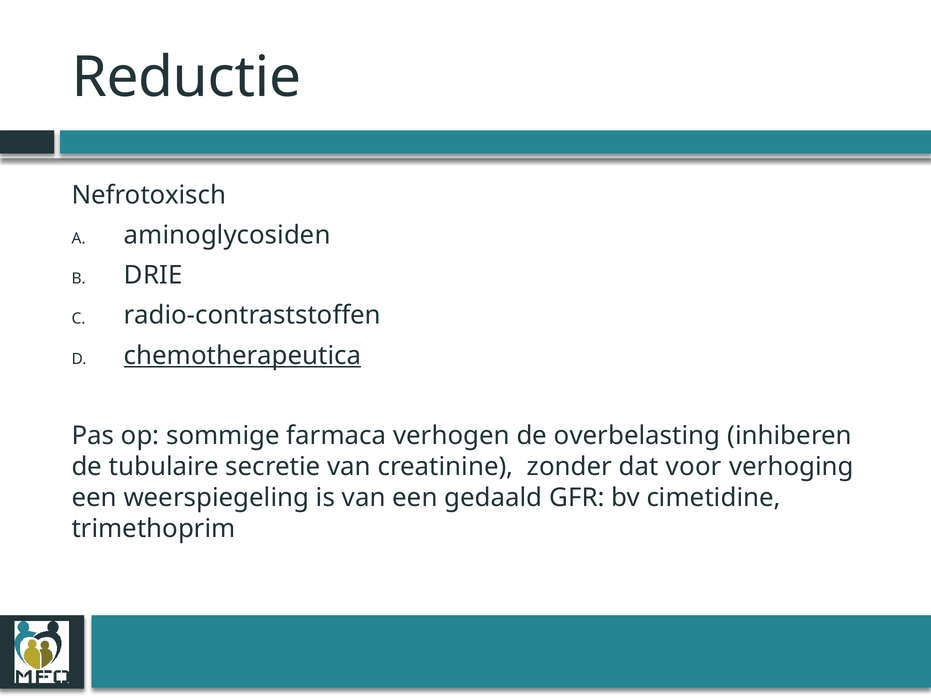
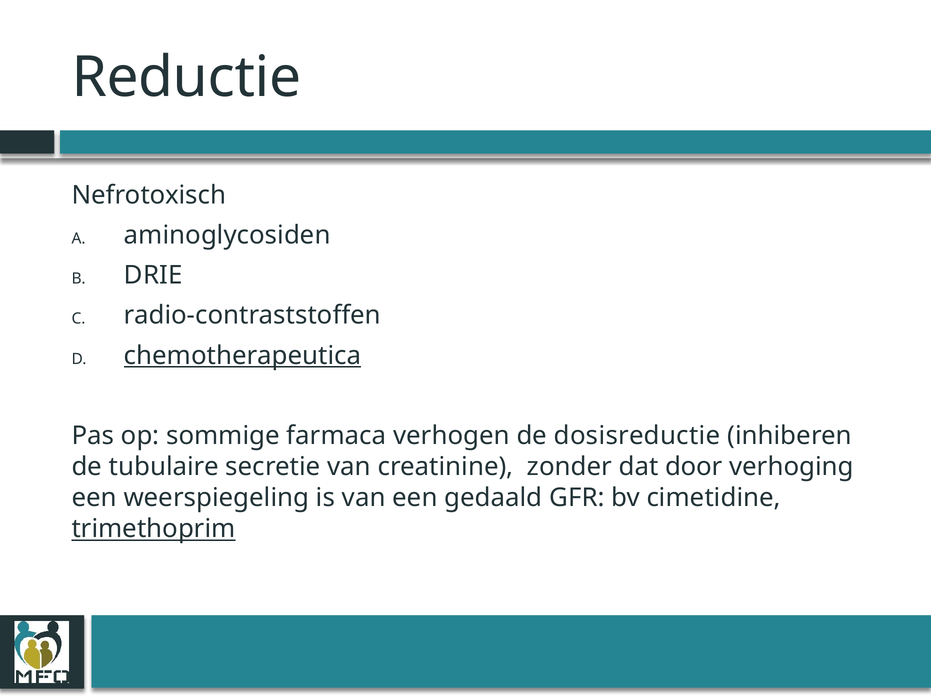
overbelasting: overbelasting -> dosisreductie
voor: voor -> door
trimethoprim underline: none -> present
